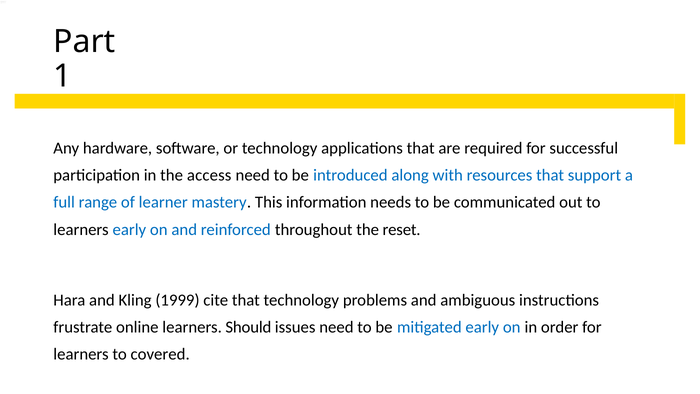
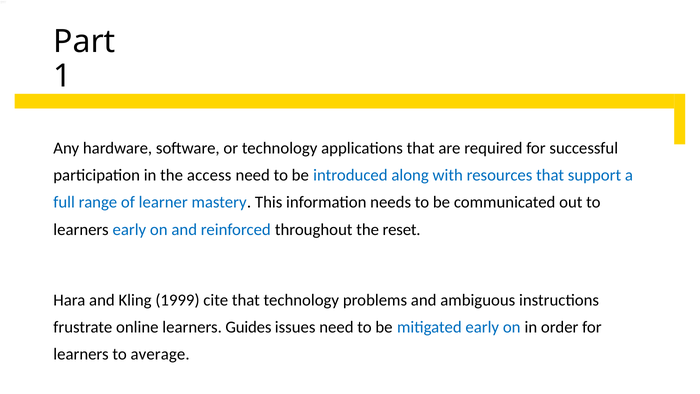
Should: Should -> Guides
covered: covered -> average
